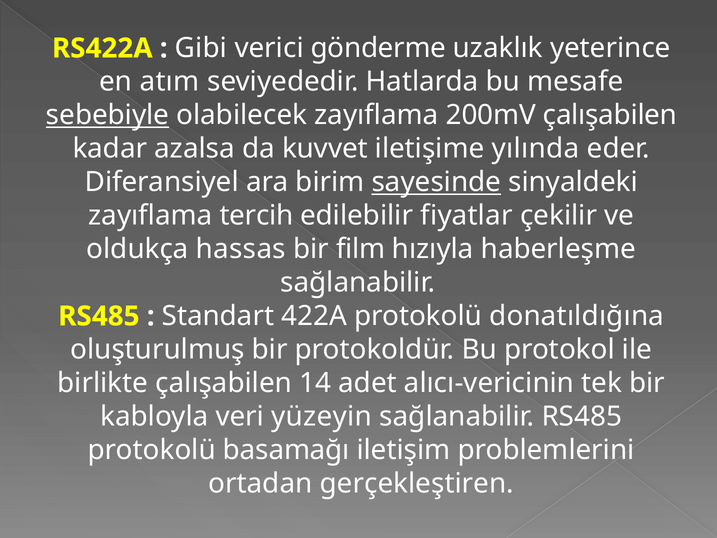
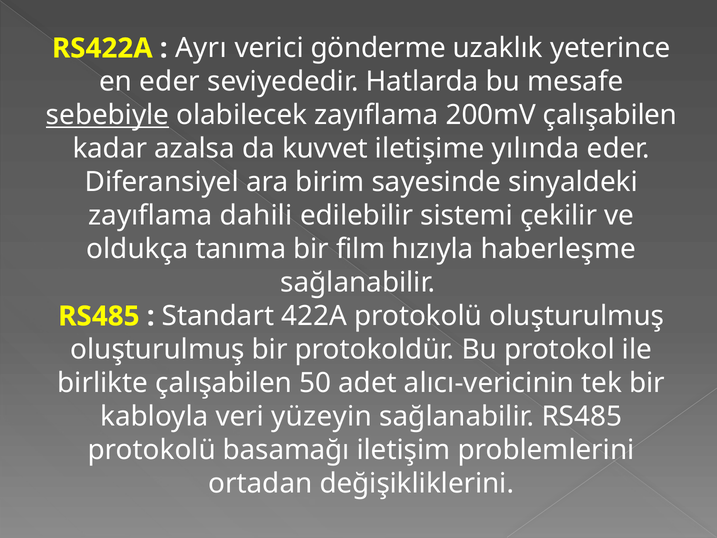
Gibi: Gibi -> Ayrı
en atım: atım -> eder
sayesinde underline: present -> none
tercih: tercih -> dahili
fiyatlar: fiyatlar -> sistemi
hassas: hassas -> tanıma
protokolü donatıldığına: donatıldığına -> oluşturulmuş
14: 14 -> 50
gerçekleştiren: gerçekleştiren -> değişikliklerini
